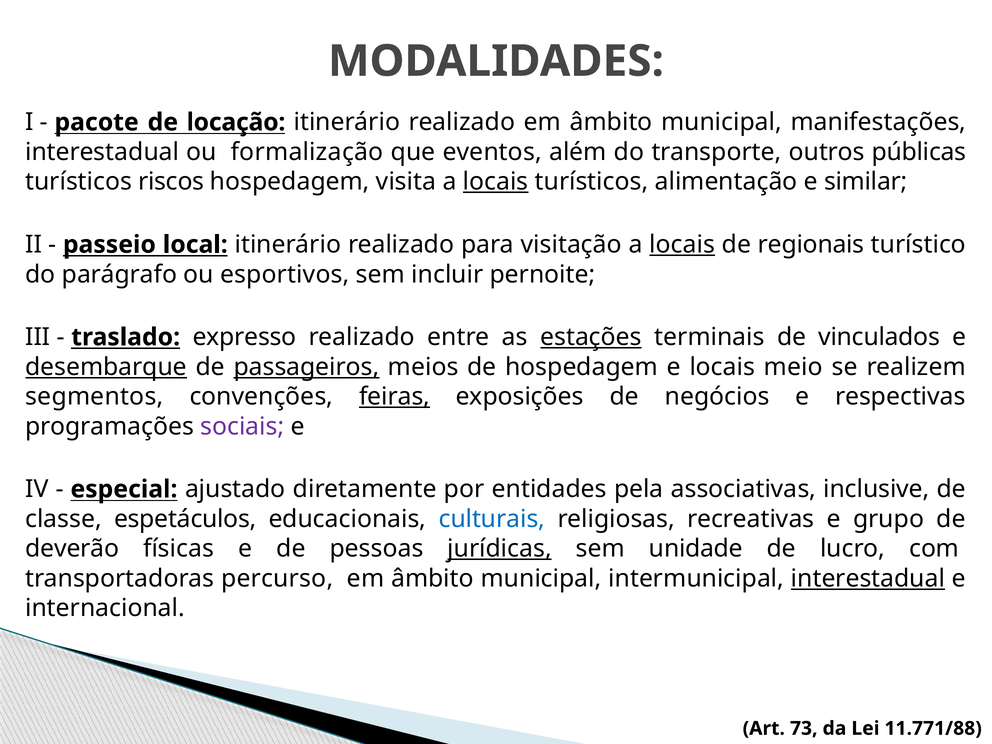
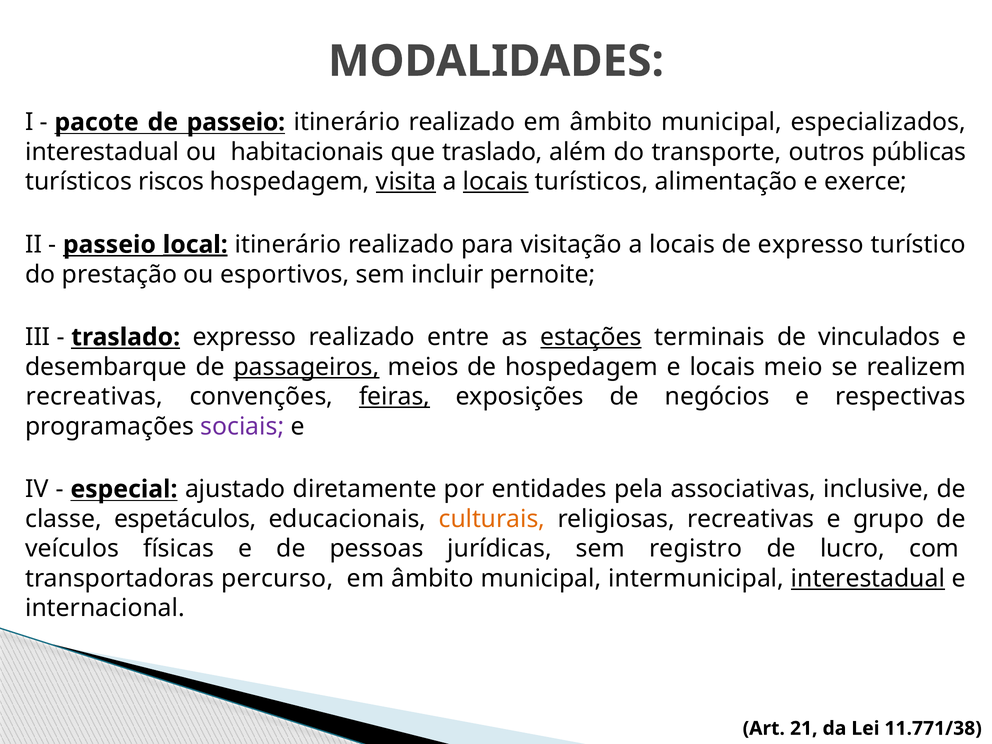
de locação: locação -> passeio
manifestações: manifestações -> especializados
formalização: formalização -> habitacionais
que eventos: eventos -> traslado
visita underline: none -> present
similar: similar -> exerce
local underline: none -> present
locais at (682, 245) underline: present -> none
de regionais: regionais -> expresso
parágrafo: parágrafo -> prestação
desembarque underline: present -> none
segmentos at (94, 397): segmentos -> recreativas
culturais colour: blue -> orange
deverão: deverão -> veículos
jurídicas underline: present -> none
unidade: unidade -> registro
73: 73 -> 21
11.771/88: 11.771/88 -> 11.771/38
